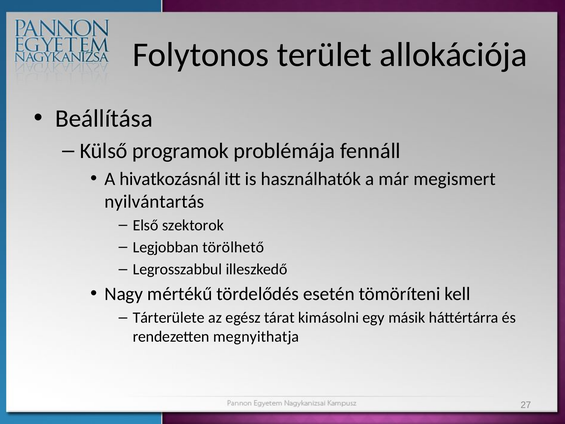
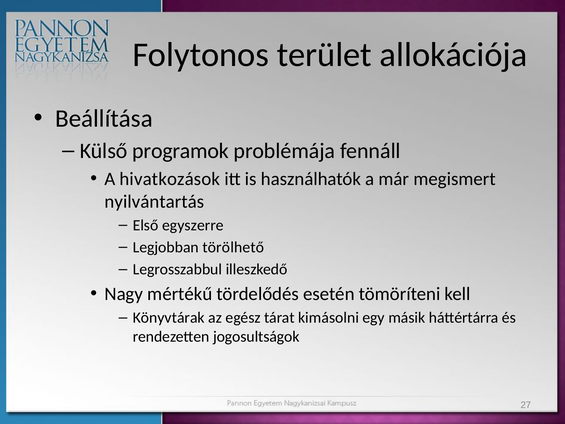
hivatkozásnál: hivatkozásnál -> hivatkozások
szektorok: szektorok -> egyszerre
Tárterülete: Tárterülete -> Könyvtárak
megnyithatja: megnyithatja -> jogosultságok
